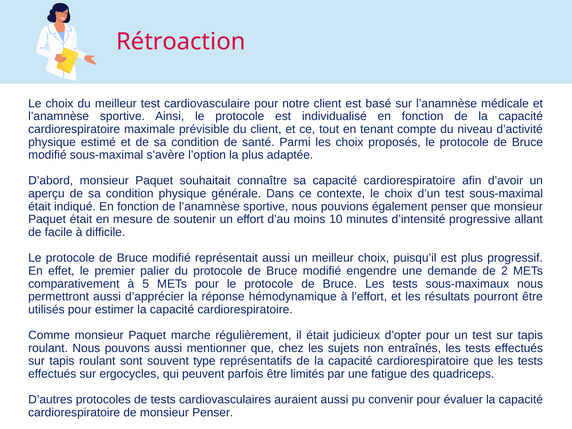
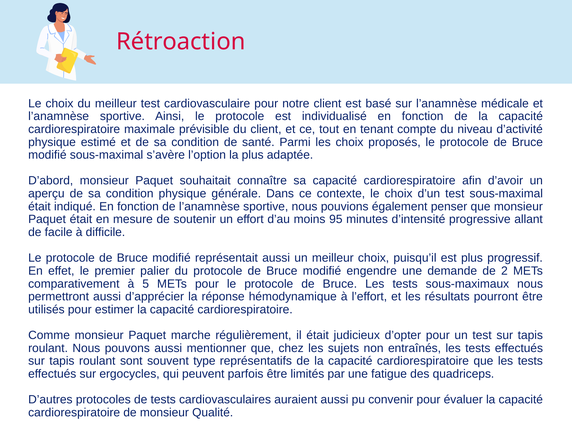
10: 10 -> 95
monsieur Penser: Penser -> Qualité
